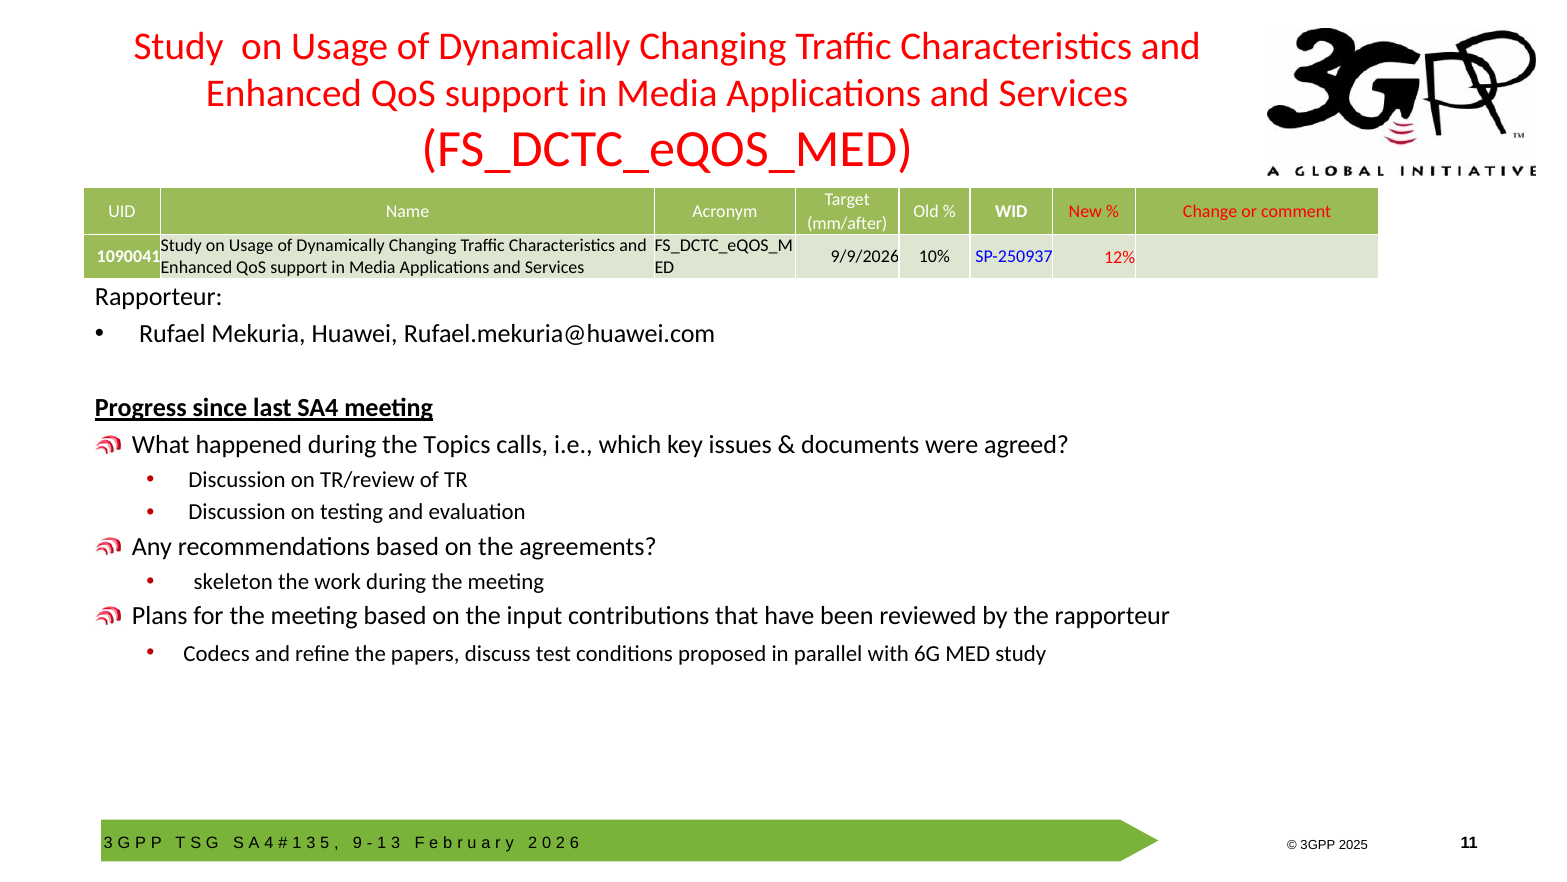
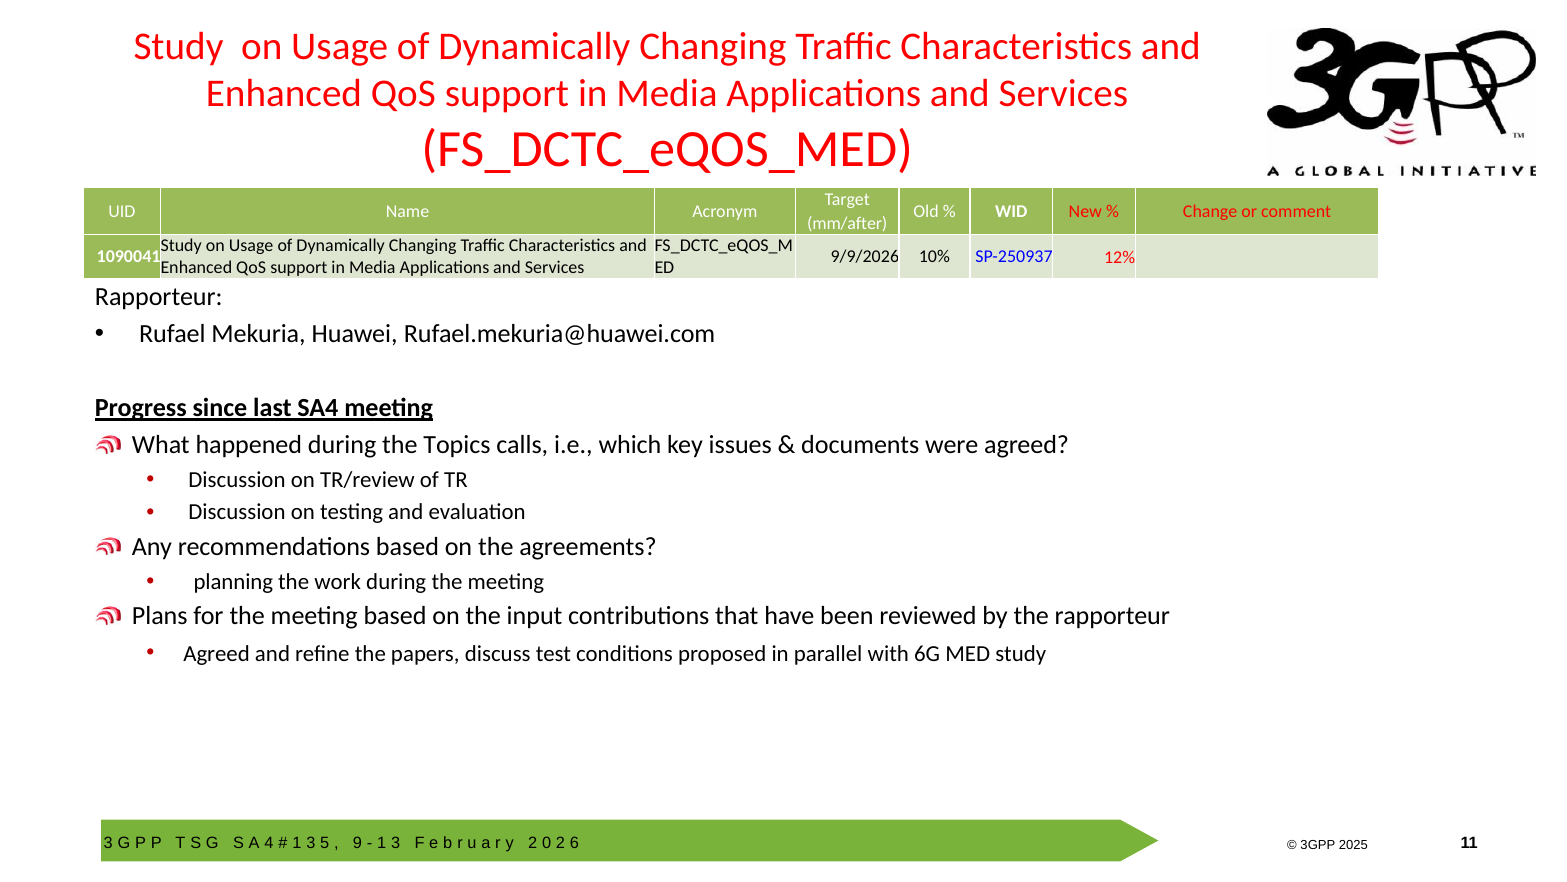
skeleton: skeleton -> planning
Codecs at (217, 653): Codecs -> Agreed
